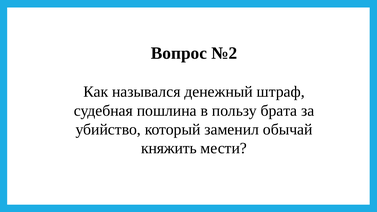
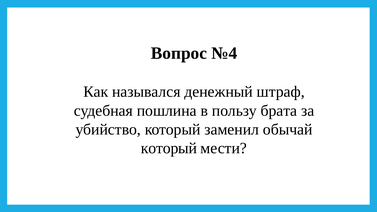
№2: №2 -> №4
княжить at (169, 148): княжить -> который
